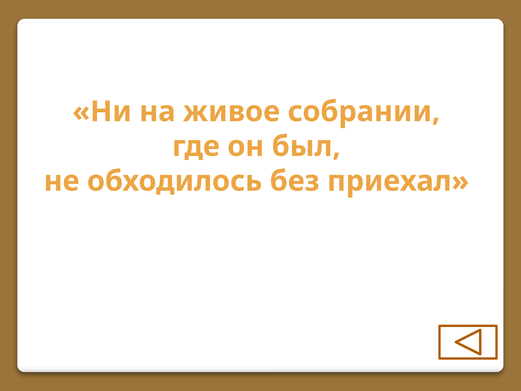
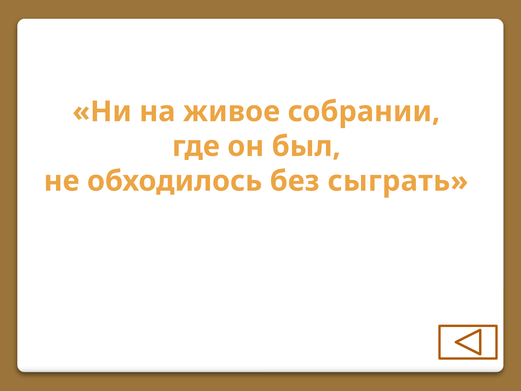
приехал: приехал -> сыграть
